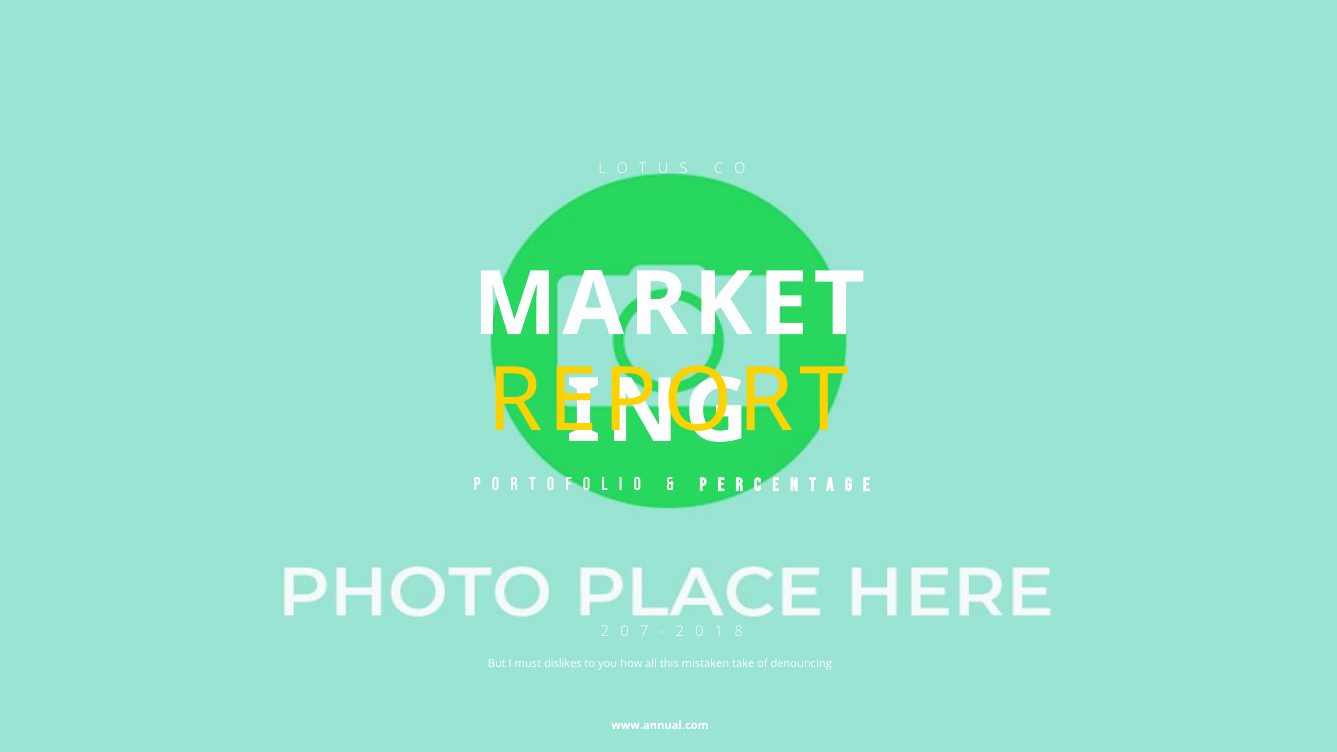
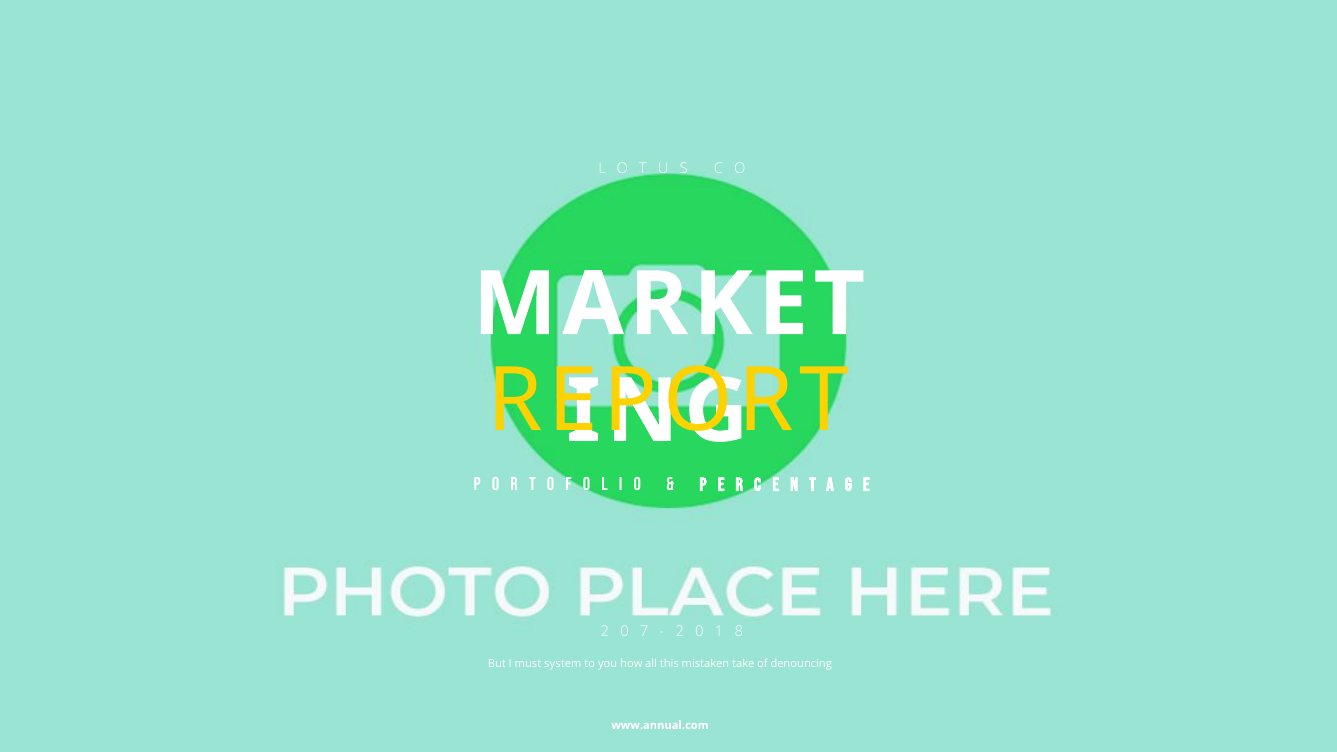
dislikes: dislikes -> system
